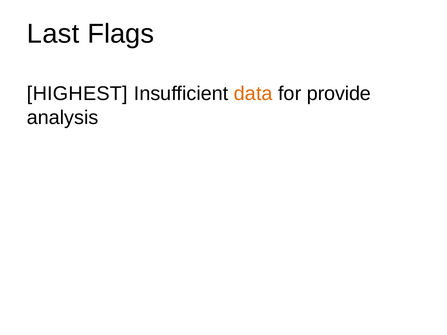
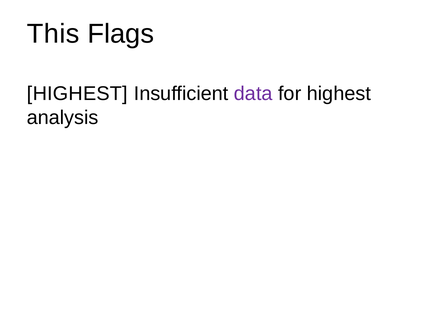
Last: Last -> This
data colour: orange -> purple
for provide: provide -> highest
